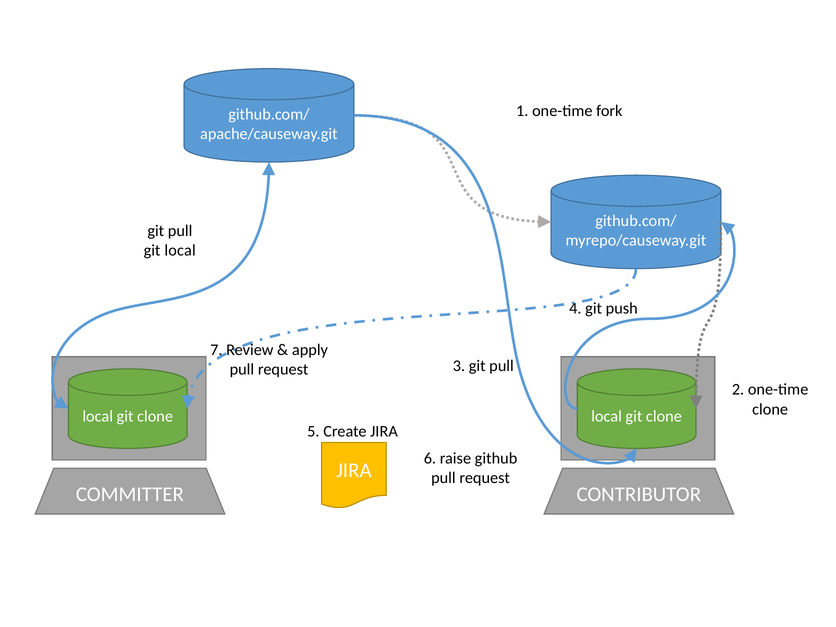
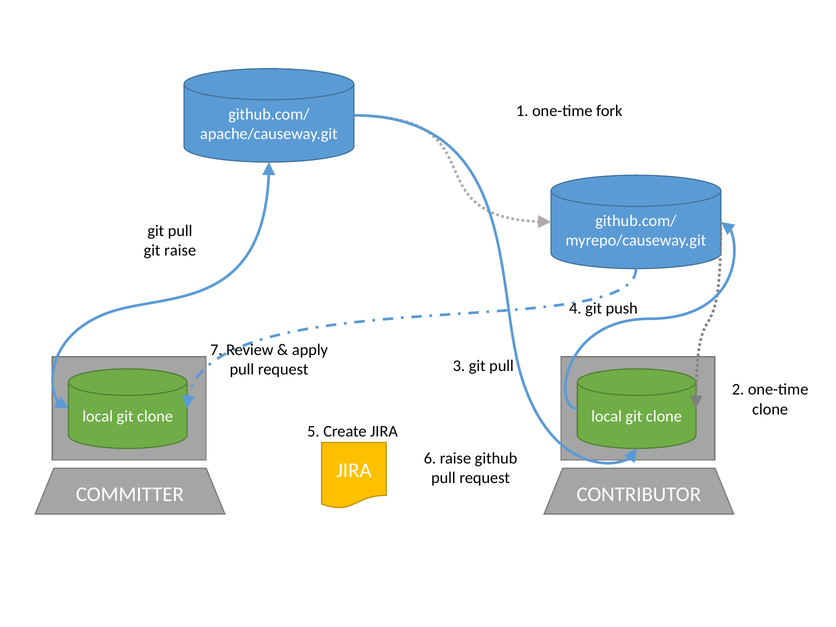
git local: local -> raise
